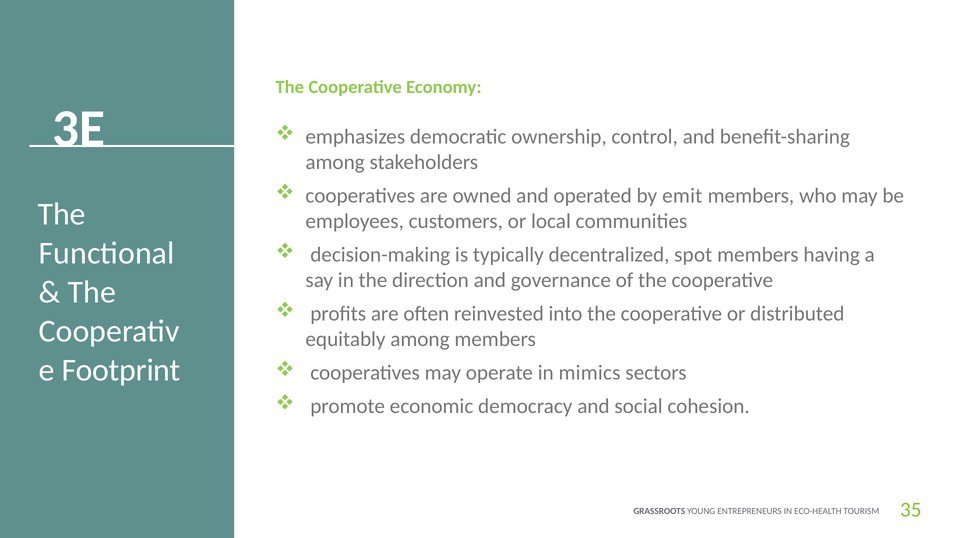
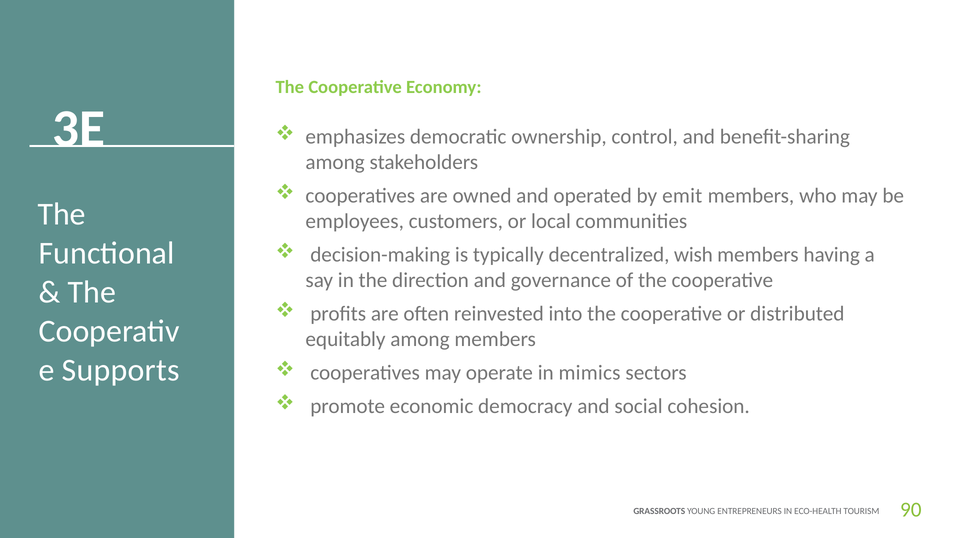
spot: spot -> wish
Footprint: Footprint -> Supports
35: 35 -> 90
